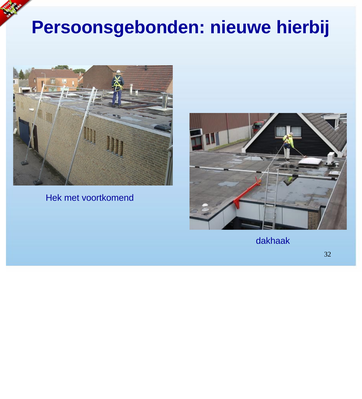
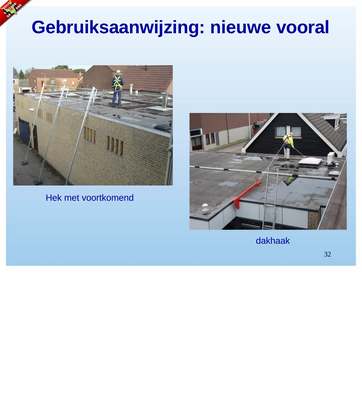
Persoonsgebonden: Persoonsgebonden -> Gebruiksaanwijzing
hierbij: hierbij -> vooral
